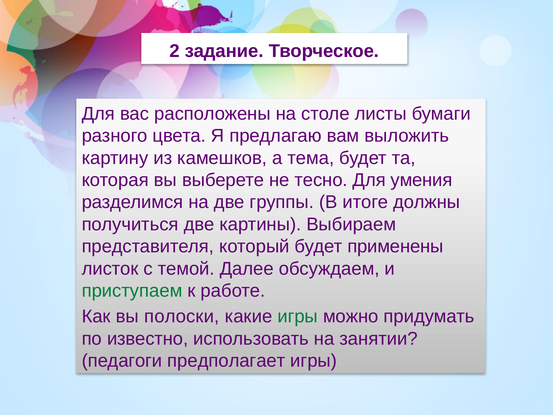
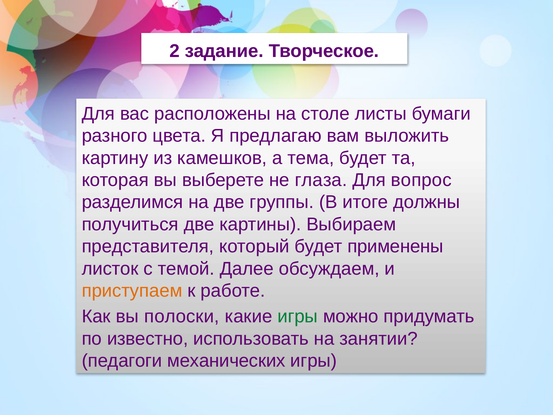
тесно: тесно -> глаза
умения: умения -> вопрос
приступаем colour: green -> orange
предполагает: предполагает -> механических
